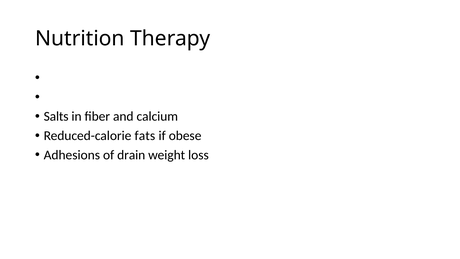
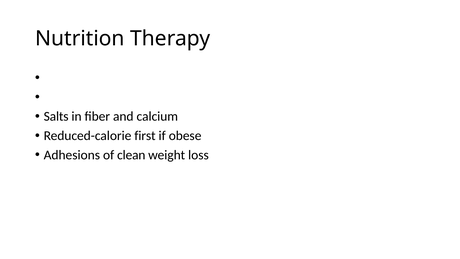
fats: fats -> first
drain: drain -> clean
